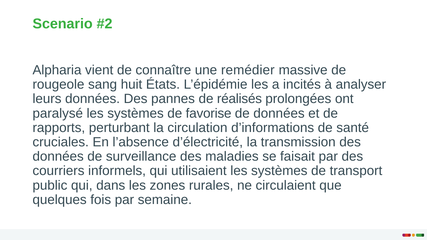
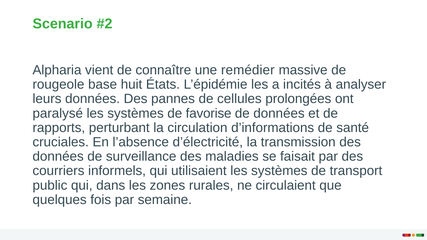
sang: sang -> base
réalisés: réalisés -> cellules
